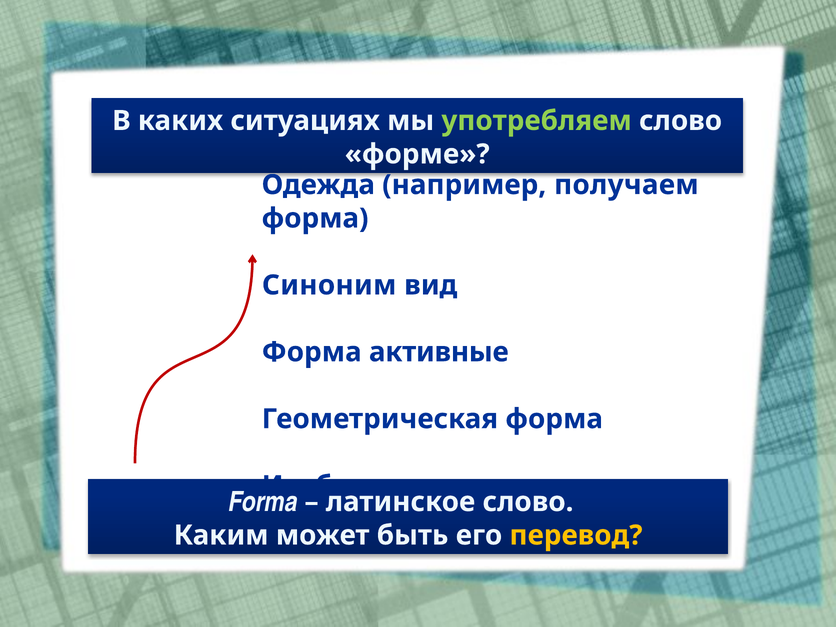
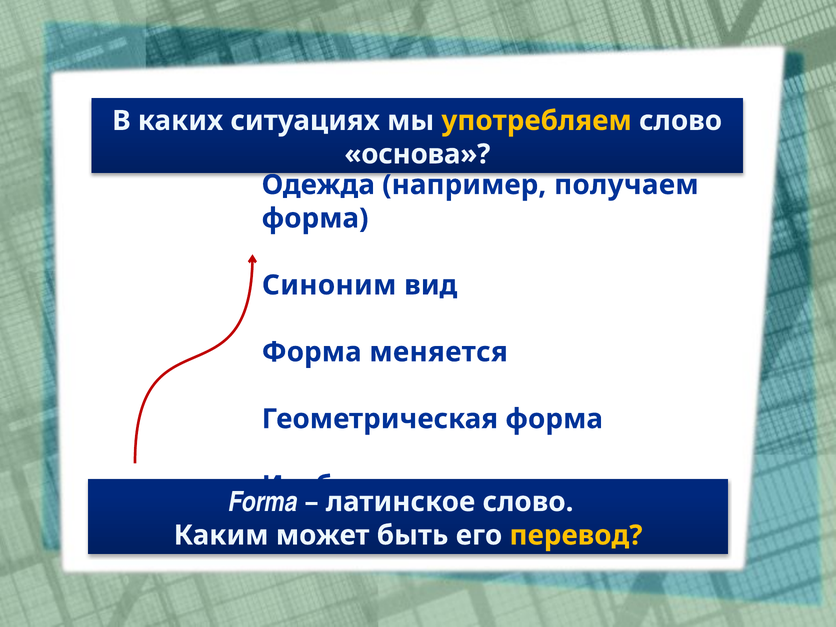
употребляем colour: light green -> yellow
форме: форме -> основа
активные: активные -> меняется
